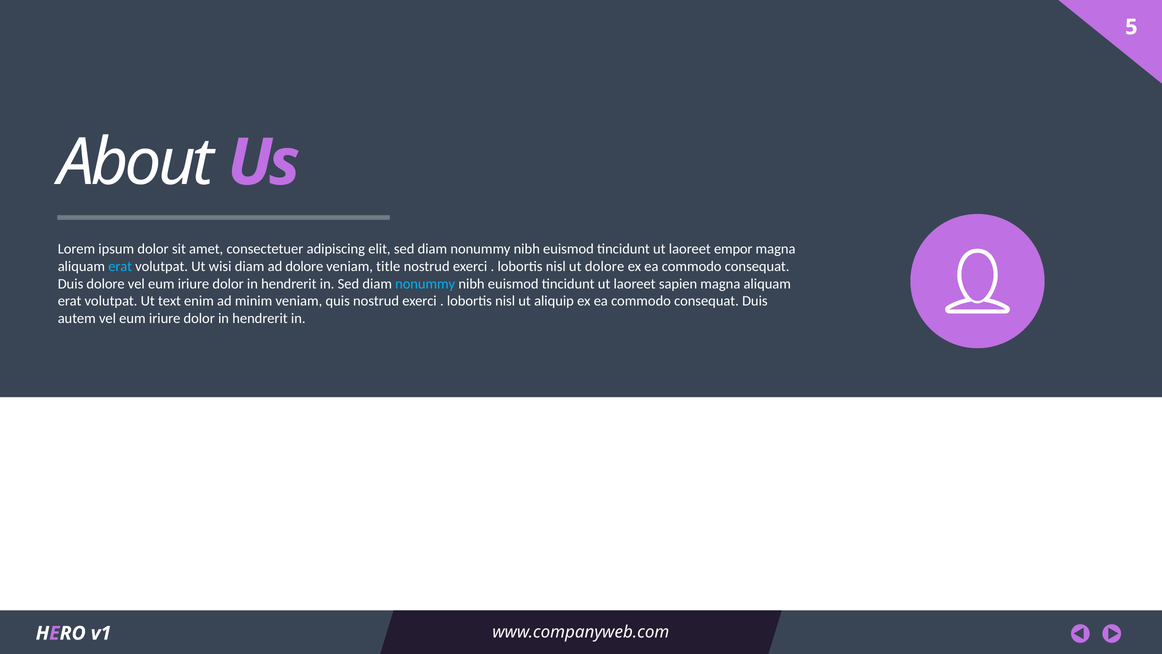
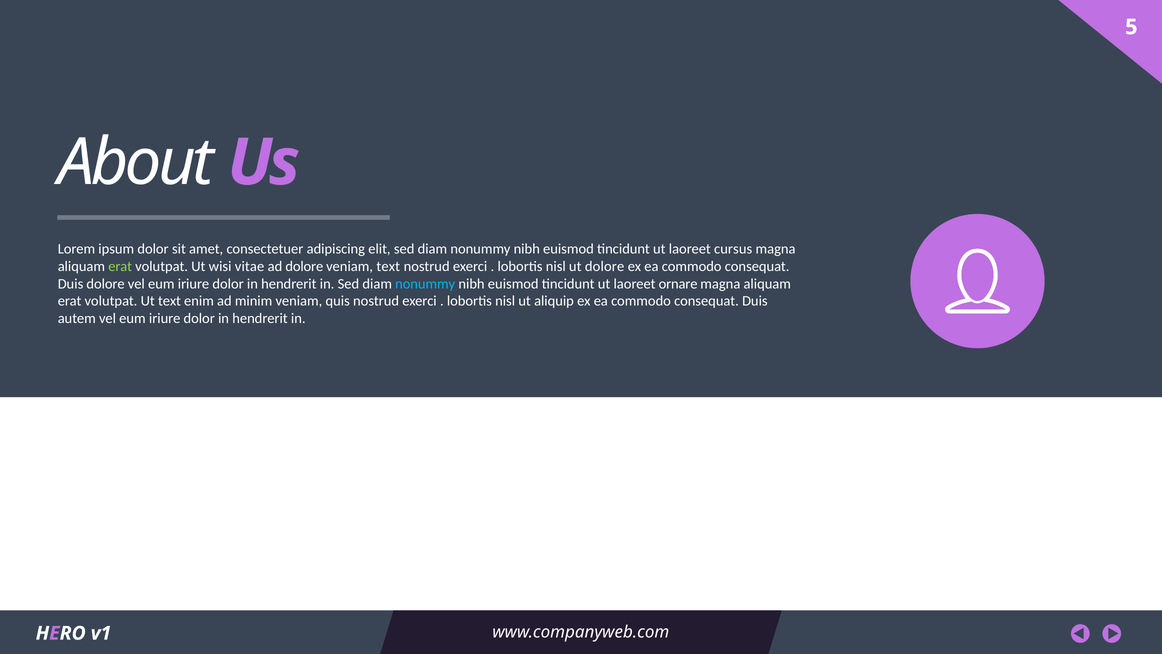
empor: empor -> cursus
erat at (120, 266) colour: light blue -> light green
wisi diam: diam -> vitae
veniam title: title -> text
sapien: sapien -> ornare
